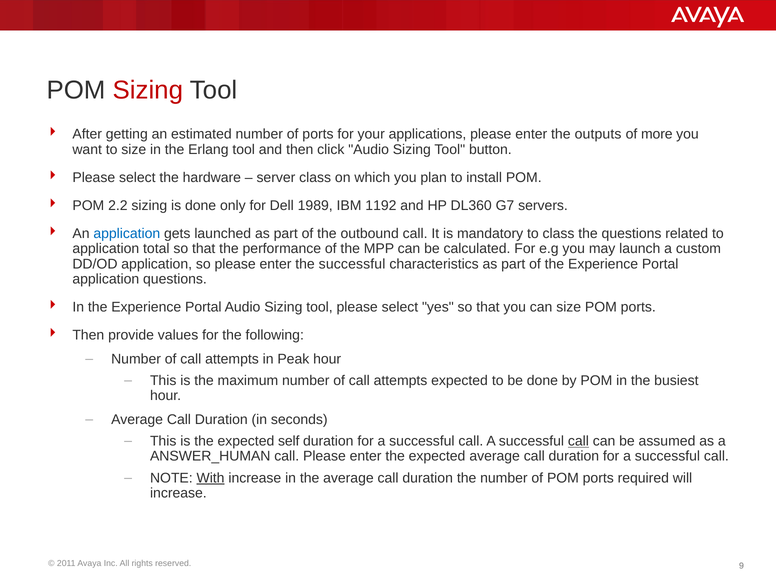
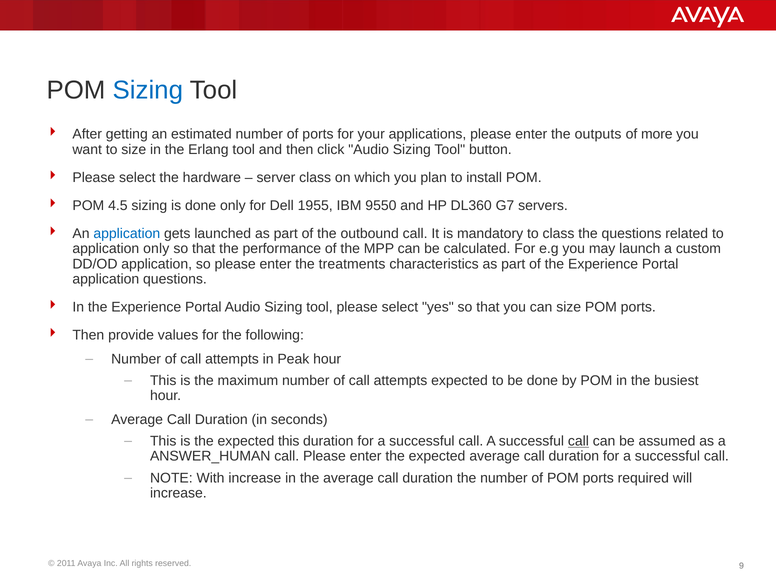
Sizing at (148, 90) colour: red -> blue
2.2: 2.2 -> 4.5
1989: 1989 -> 1955
1192: 1192 -> 9550
application total: total -> only
the successful: successful -> treatments
expected self: self -> this
With underline: present -> none
